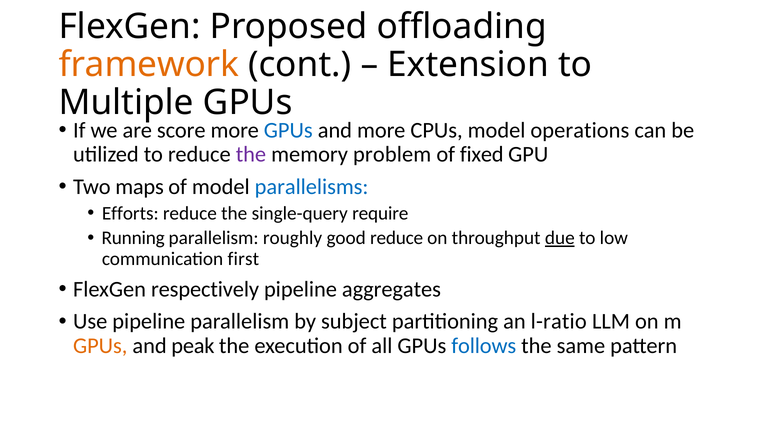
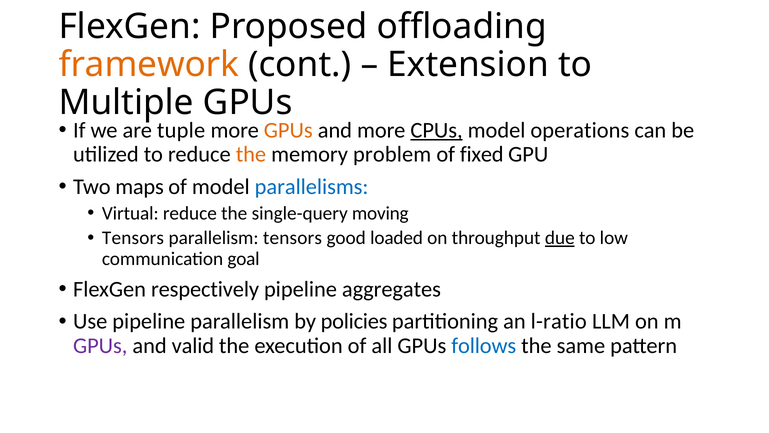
score: score -> tuple
GPUs at (288, 130) colour: blue -> orange
CPUs underline: none -> present
the at (251, 154) colour: purple -> orange
Efforts: Efforts -> Virtual
require: require -> moving
Running at (133, 238): Running -> Tensors
parallelism roughly: roughly -> tensors
good reduce: reduce -> loaded
first: first -> goal
subject: subject -> policies
GPUs at (100, 345) colour: orange -> purple
peak: peak -> valid
